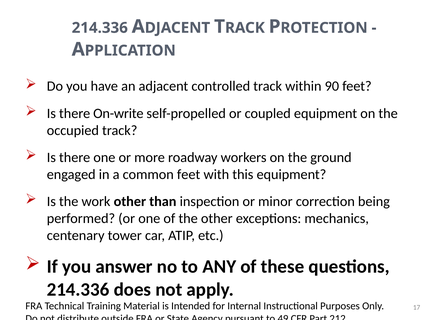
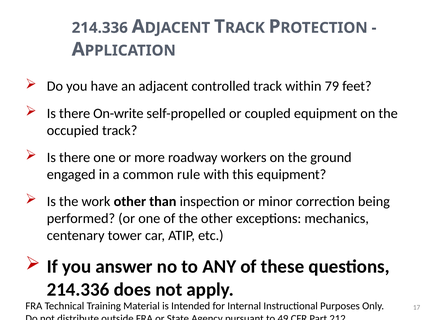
90: 90 -> 79
common feet: feet -> rule
